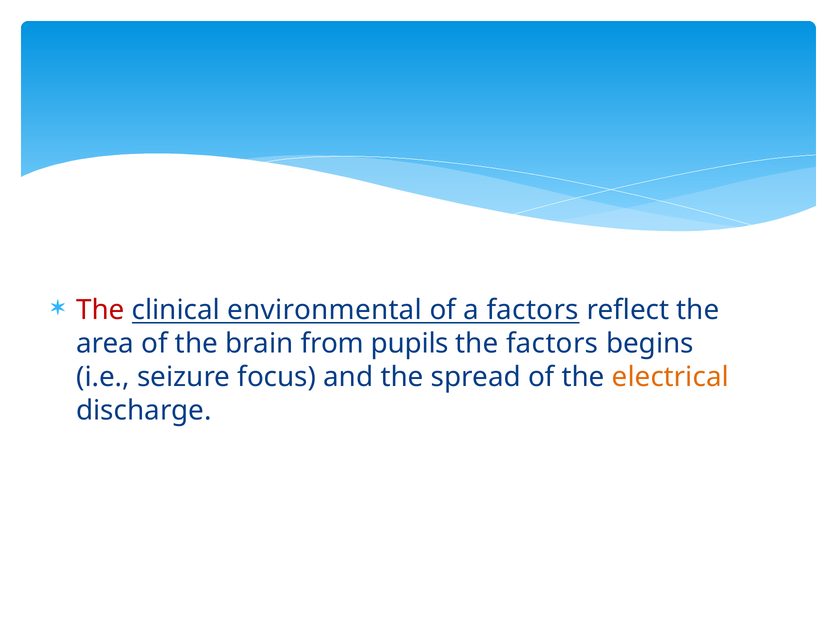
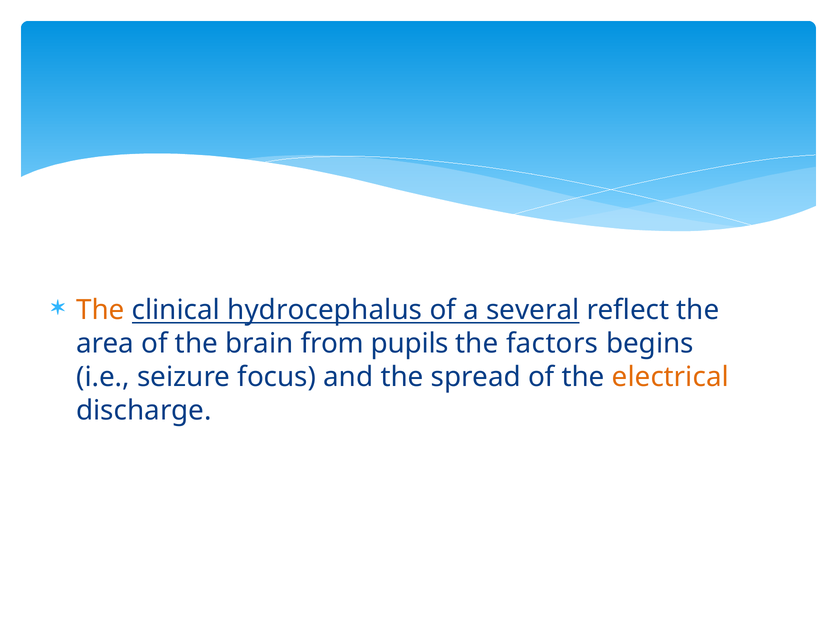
The at (100, 310) colour: red -> orange
environmental: environmental -> hydrocephalus
a factors: factors -> several
